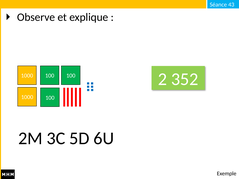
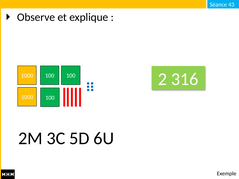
352: 352 -> 316
